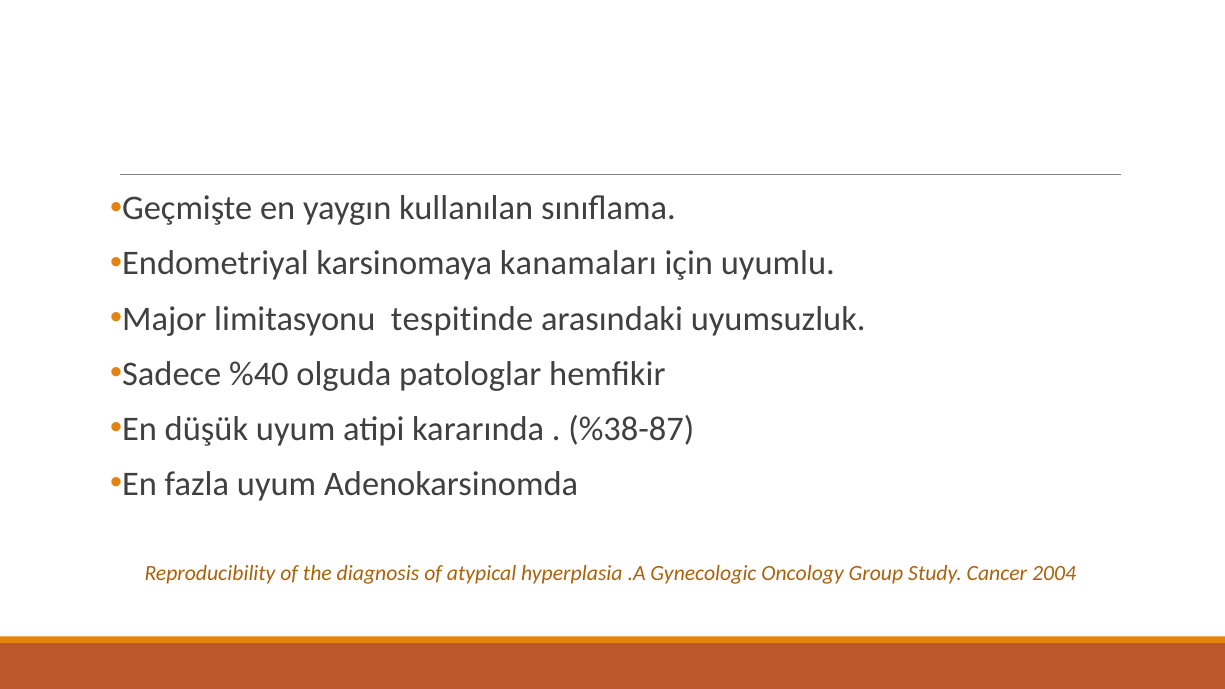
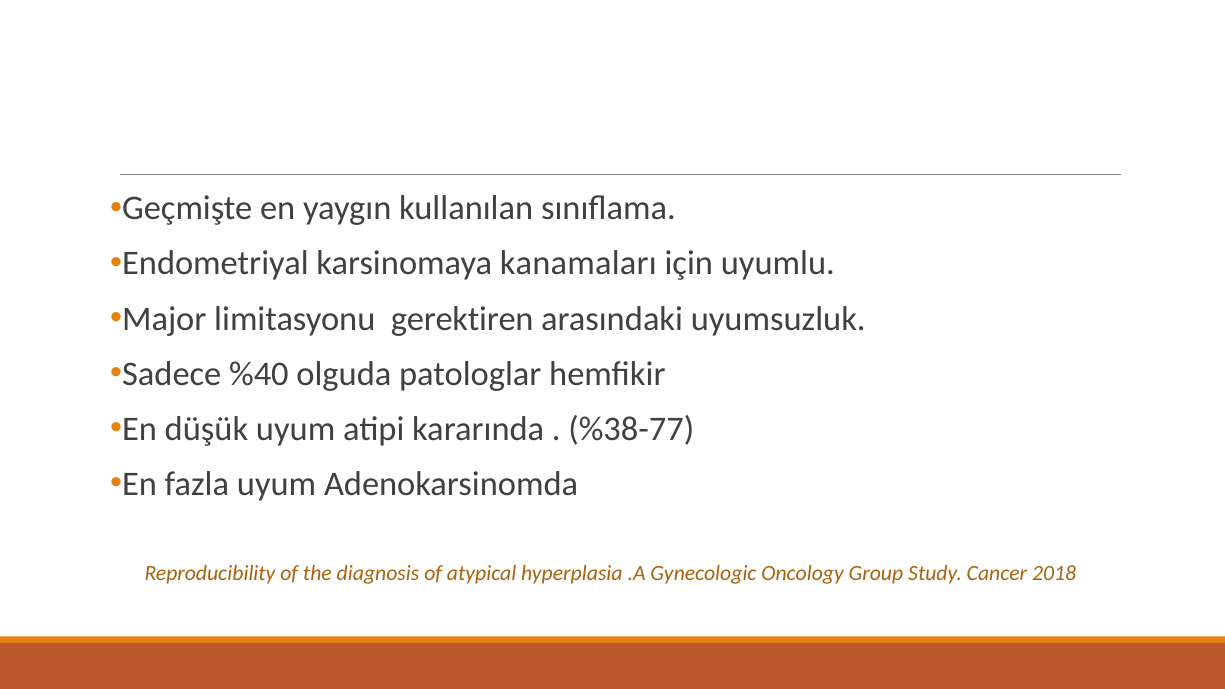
tespitinde: tespitinde -> gerektiren
%38-87: %38-87 -> %38-77
2004: 2004 -> 2018
